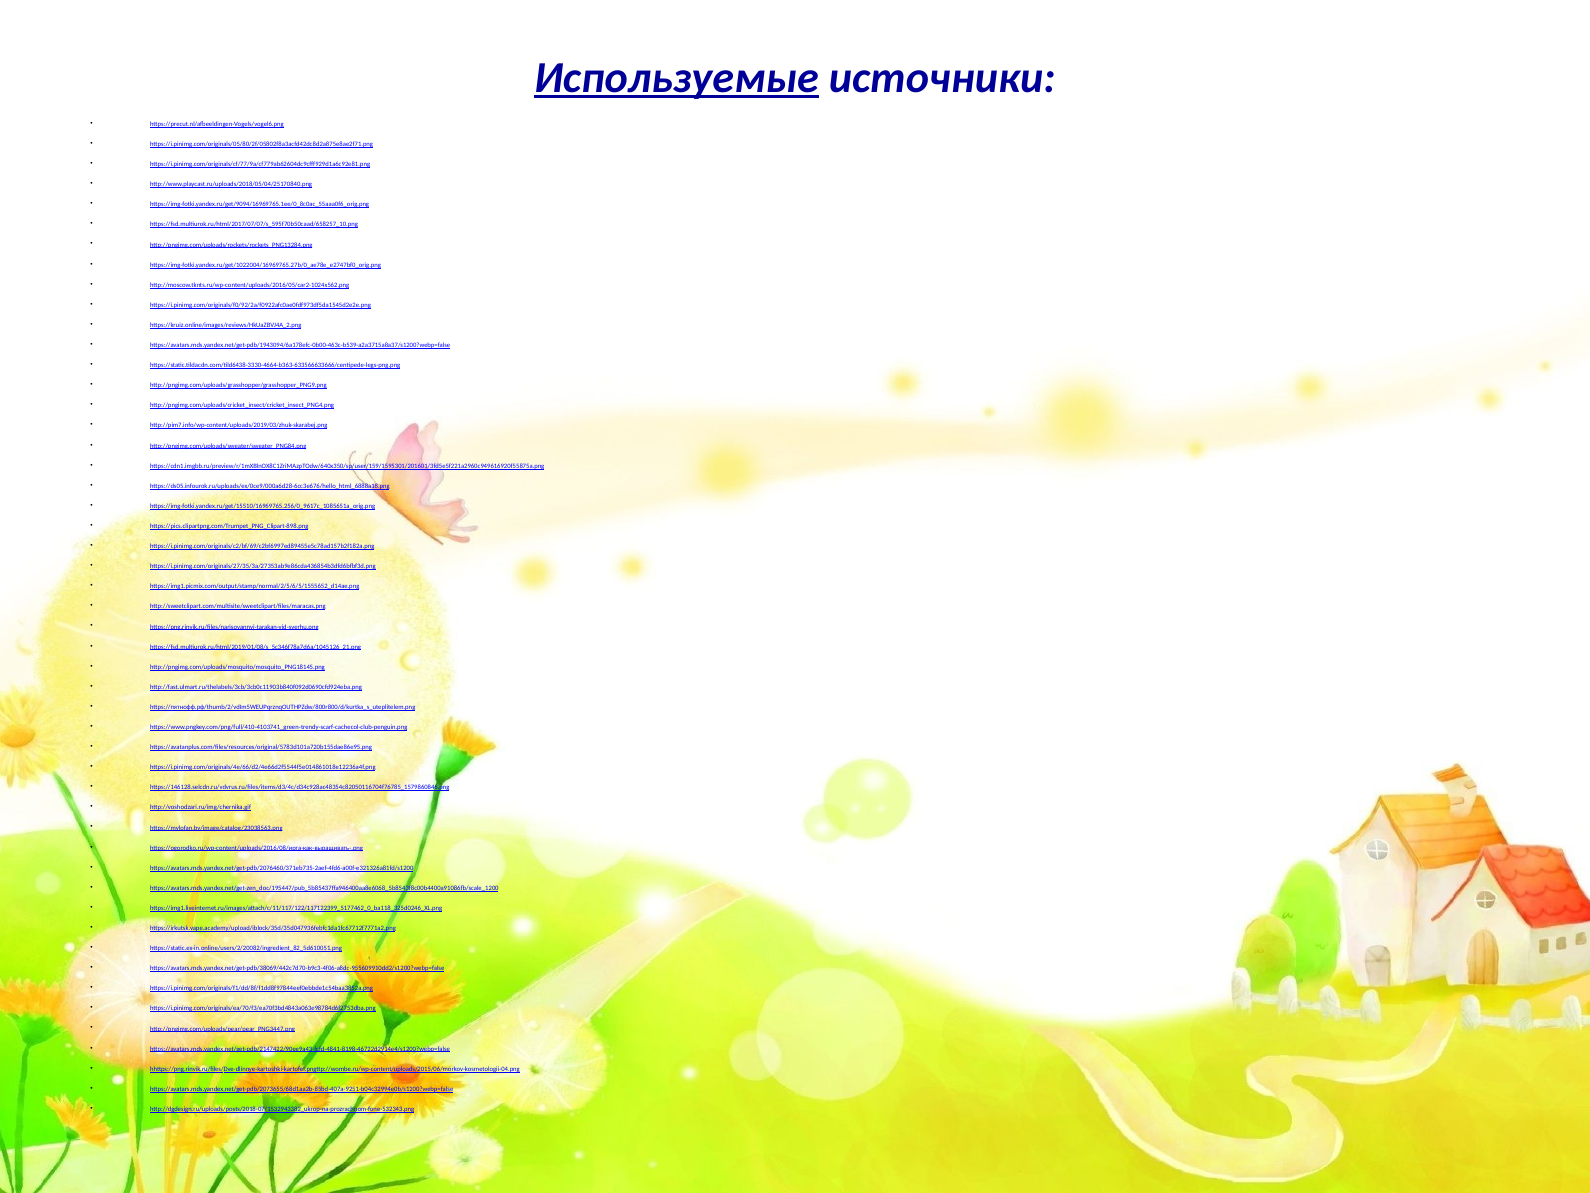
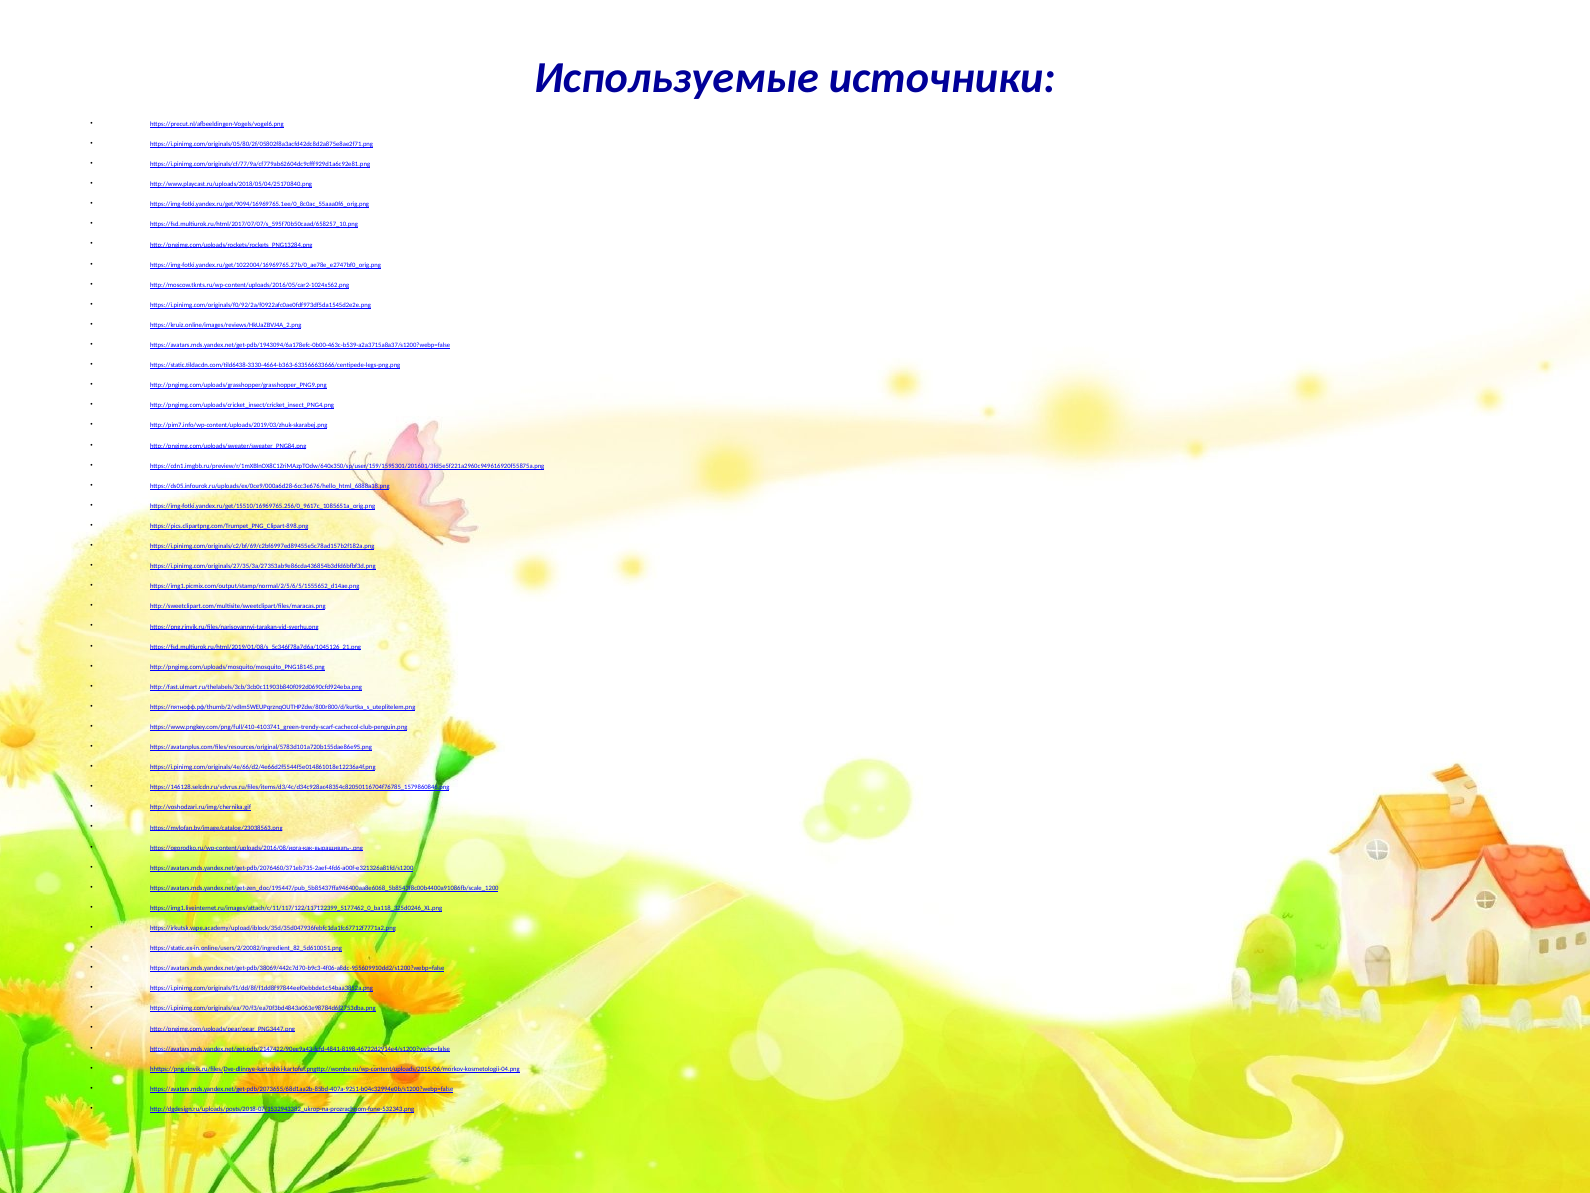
Используемые underline: present -> none
